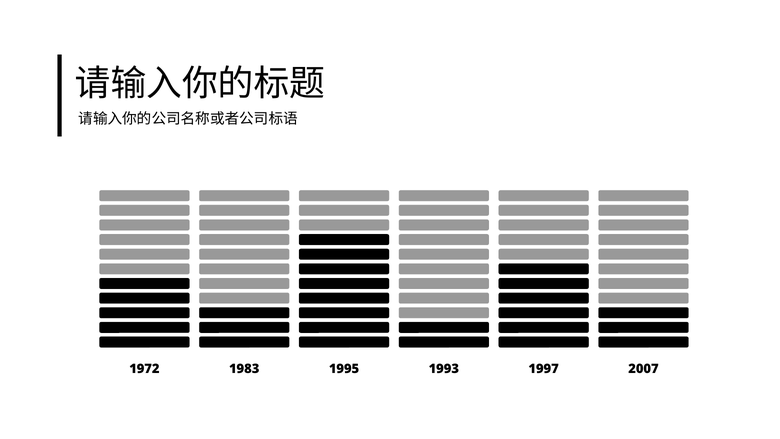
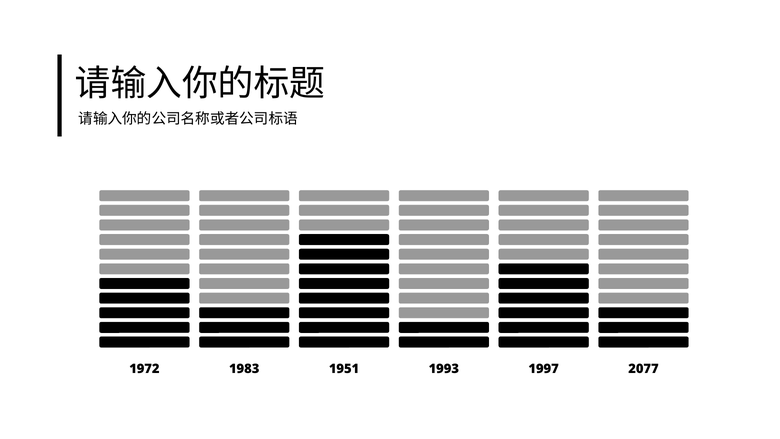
1995: 1995 -> 1951
2007: 2007 -> 2077
